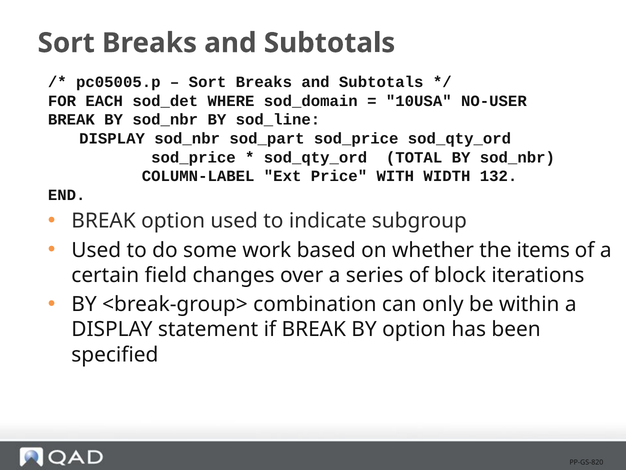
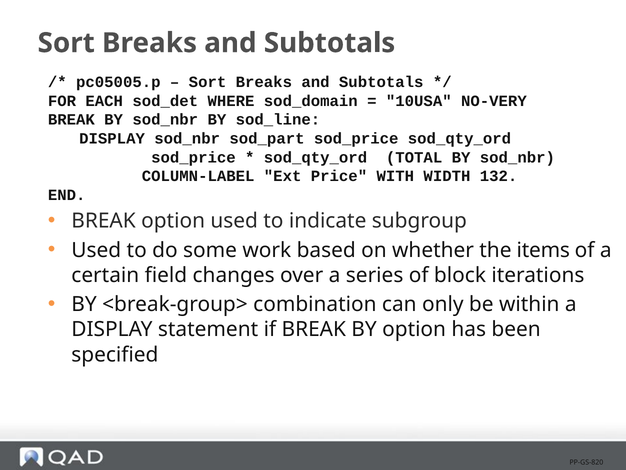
NO-USER: NO-USER -> NO-VERY
